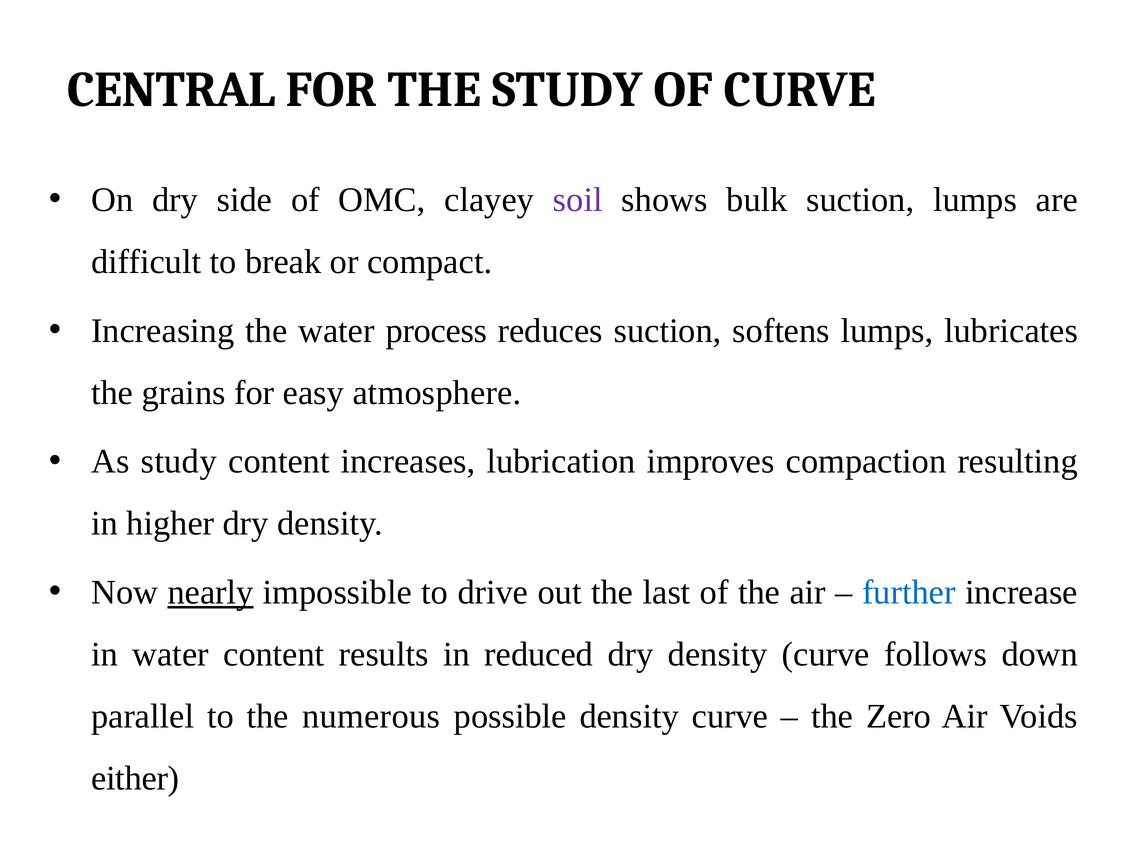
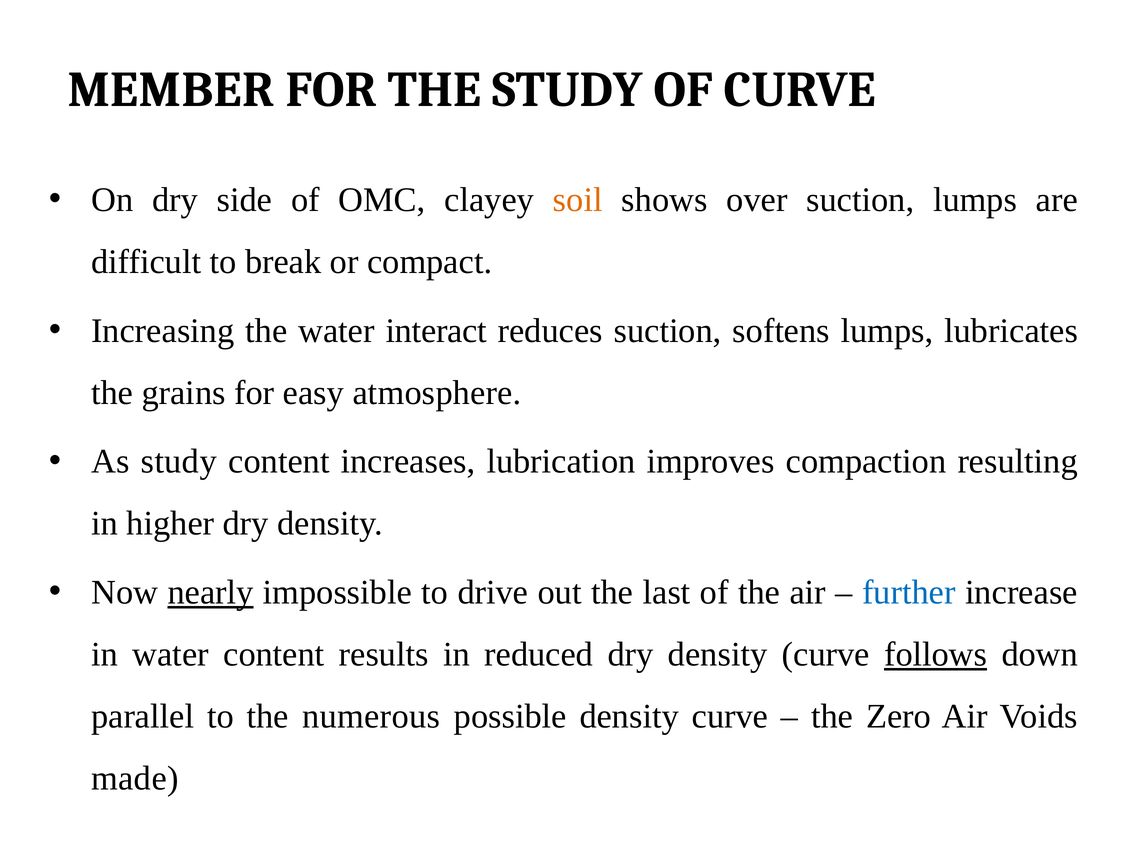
CENTRAL: CENTRAL -> MEMBER
soil colour: purple -> orange
bulk: bulk -> over
process: process -> interact
follows underline: none -> present
either: either -> made
